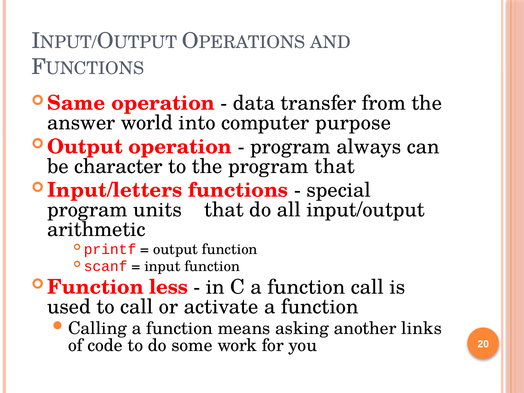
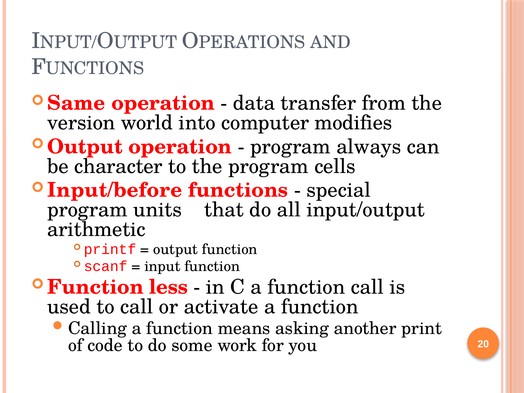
answer: answer -> version
purpose: purpose -> modifies
program that: that -> cells
Input/letters: Input/letters -> Input/before
links: links -> print
